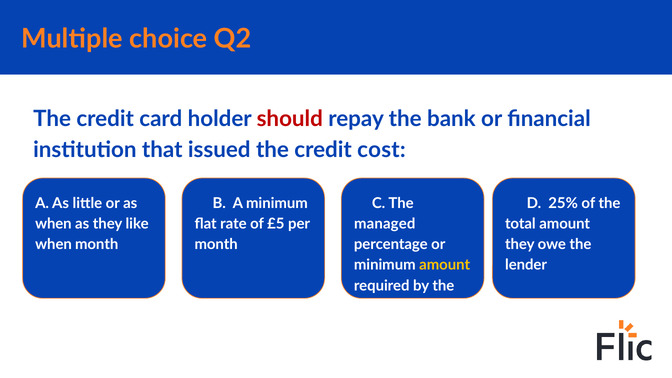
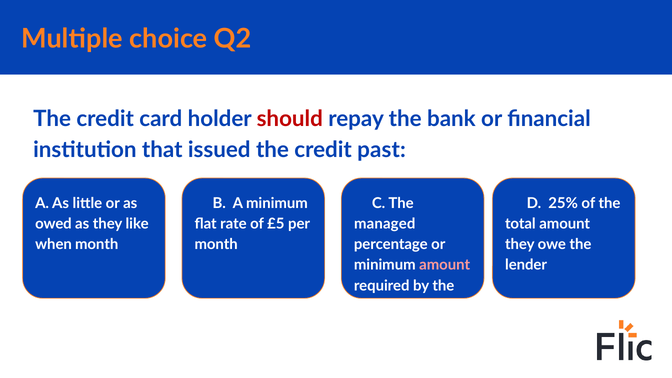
cost: cost -> past
when at (53, 224): when -> owed
amount at (445, 265) colour: yellow -> pink
